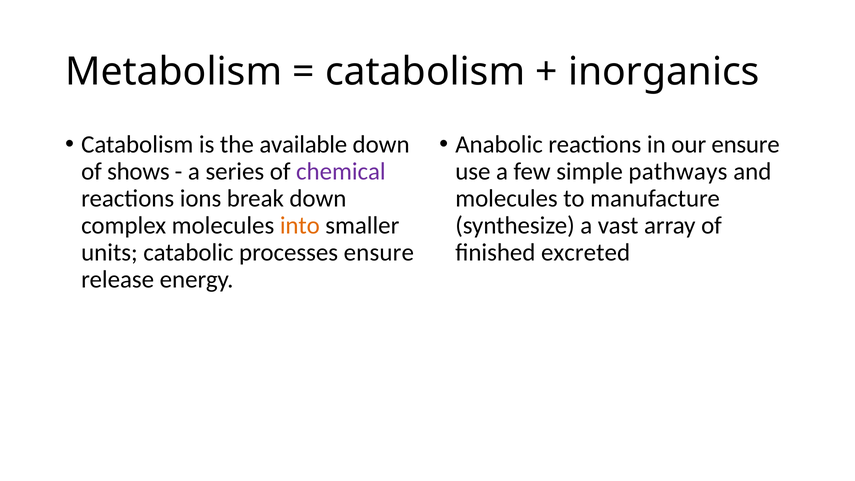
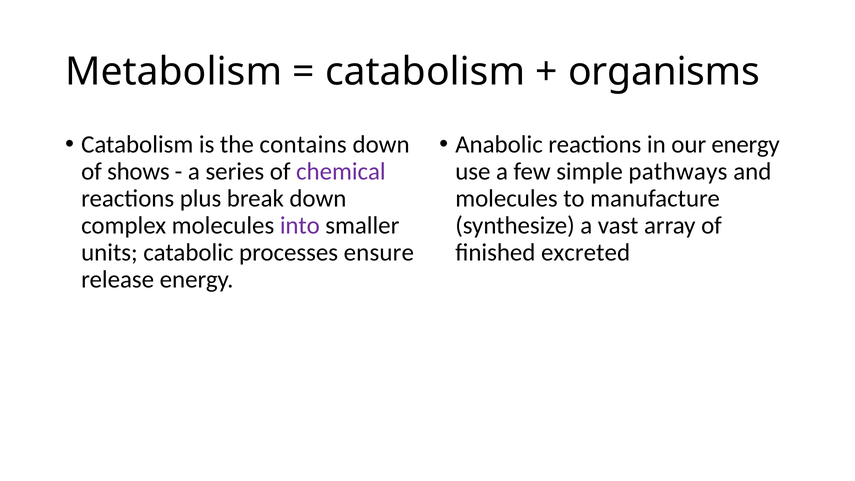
inorganics: inorganics -> organisms
available: available -> contains
our ensure: ensure -> energy
ions: ions -> plus
into colour: orange -> purple
